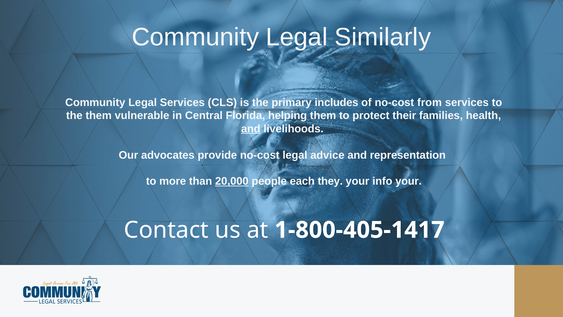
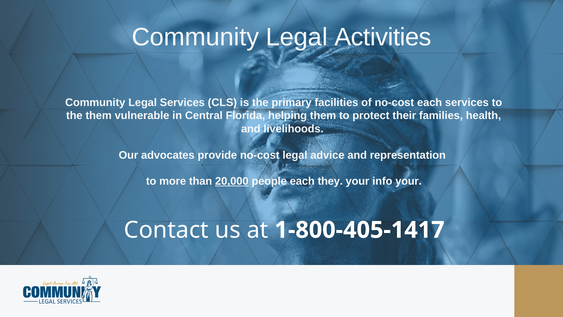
Similarly: Similarly -> Activities
includes: includes -> facilities
no-cost from: from -> each
and at (251, 129) underline: present -> none
